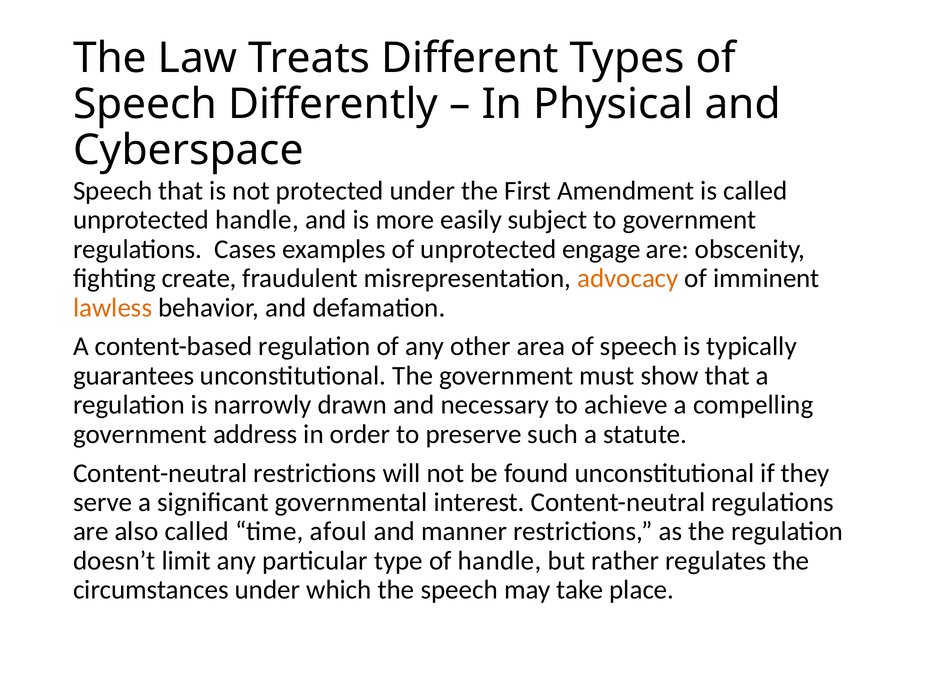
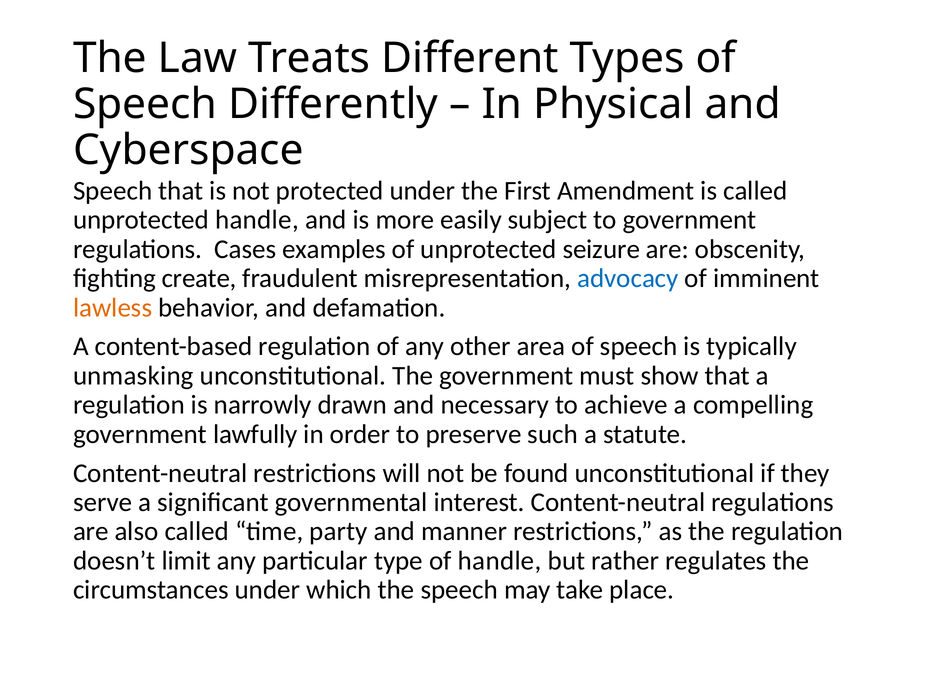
engage: engage -> seizure
advocacy colour: orange -> blue
guarantees: guarantees -> unmasking
address: address -> lawfully
afoul: afoul -> party
